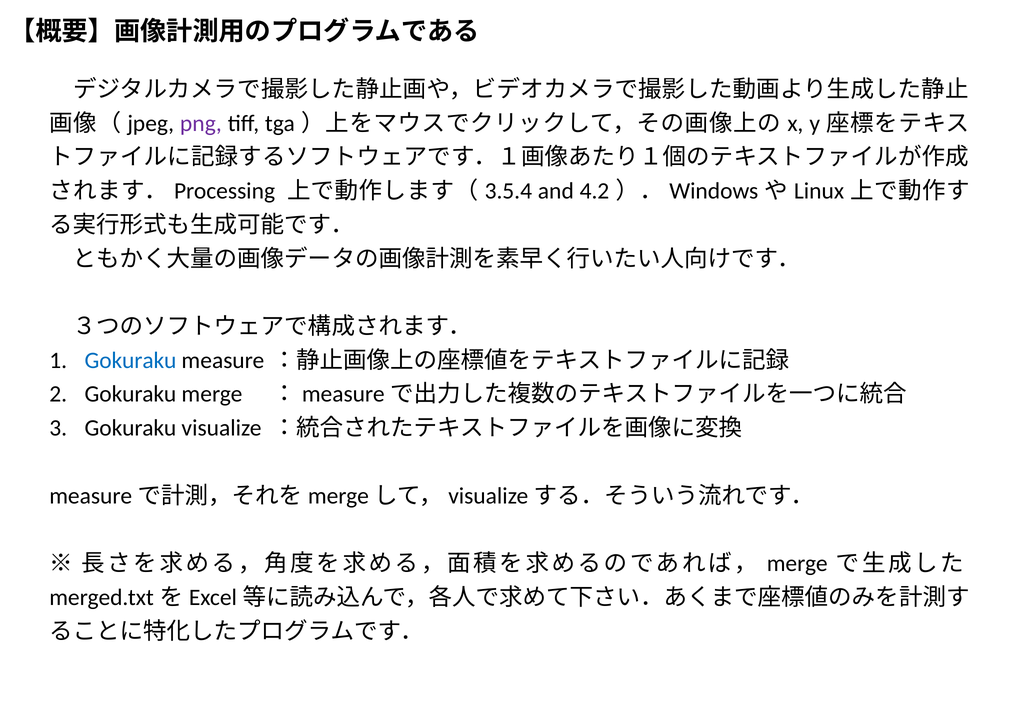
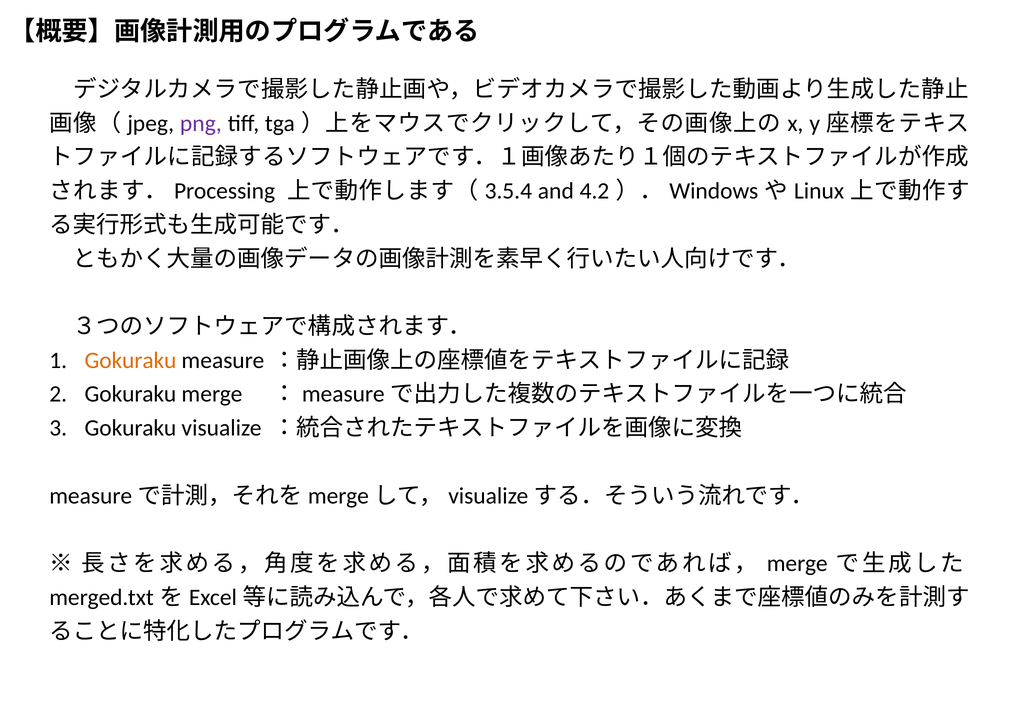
Gokuraku at (131, 360) colour: blue -> orange
